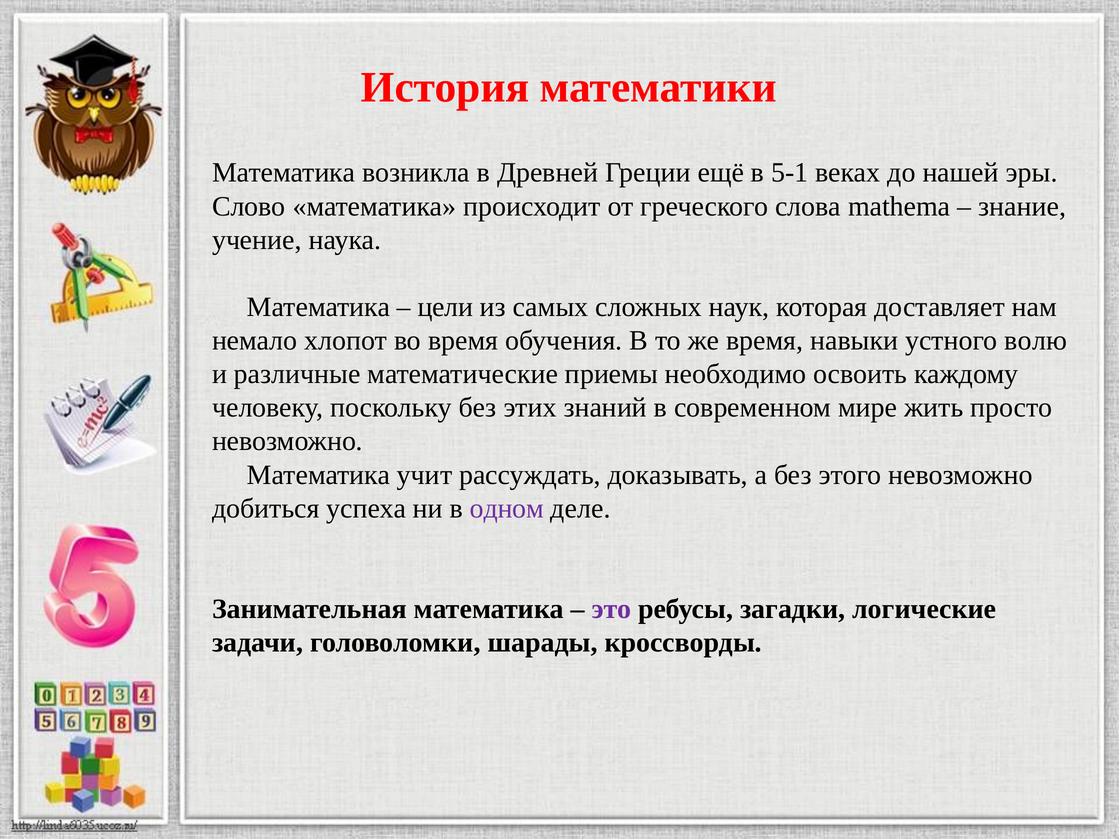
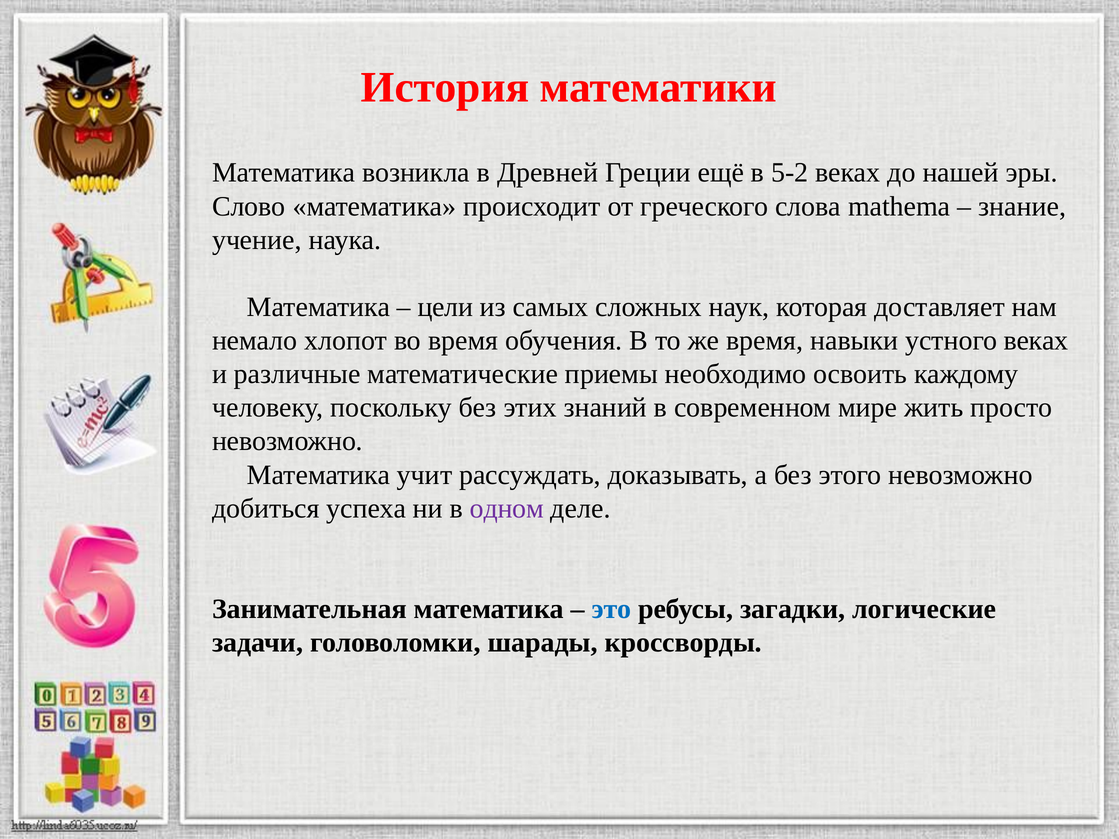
5-1: 5-1 -> 5-2
устного волю: волю -> веках
это colour: purple -> blue
